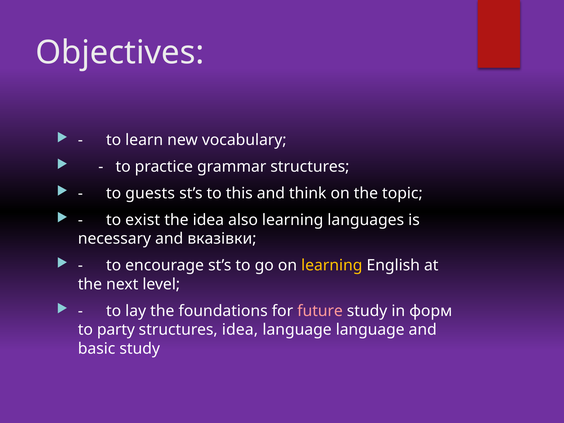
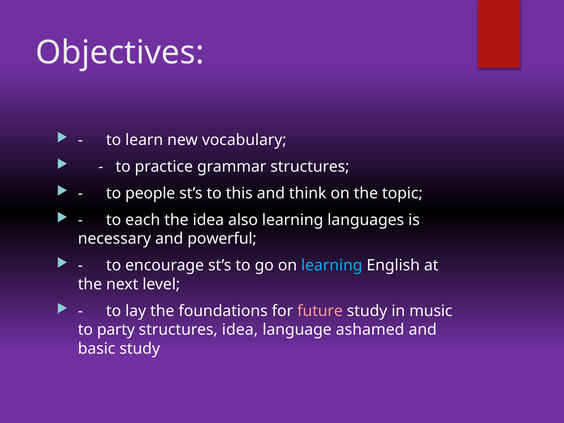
guests: guests -> people
exist: exist -> each
вказівки: вказівки -> powerful
learning at (332, 265) colour: yellow -> light blue
форм: форм -> music
language language: language -> ashamed
